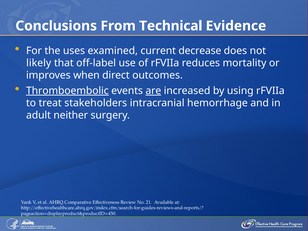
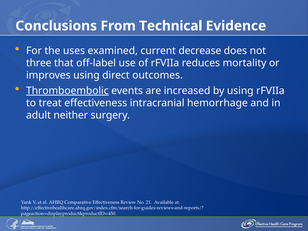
likely: likely -> three
improves when: when -> using
are underline: present -> none
treat stakeholders: stakeholders -> effectiveness
